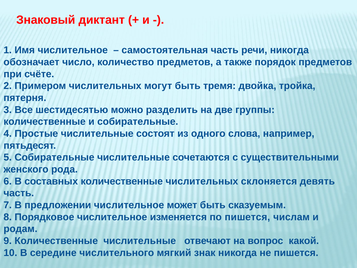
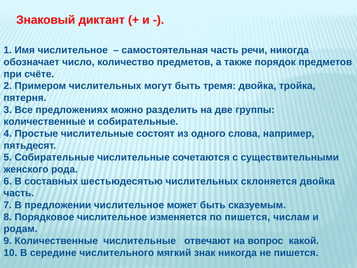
шестидесятью: шестидесятью -> предложениях
составных количественные: количественные -> шестьюдесятью
склоняется девять: девять -> двойка
